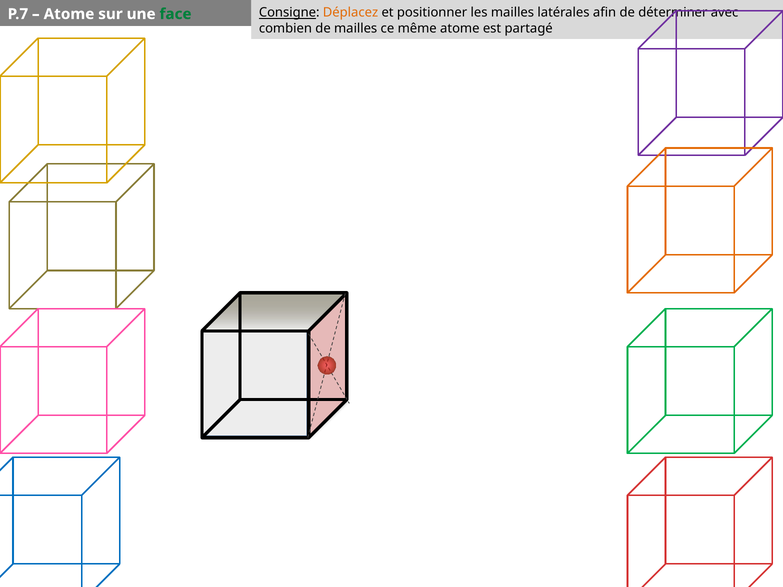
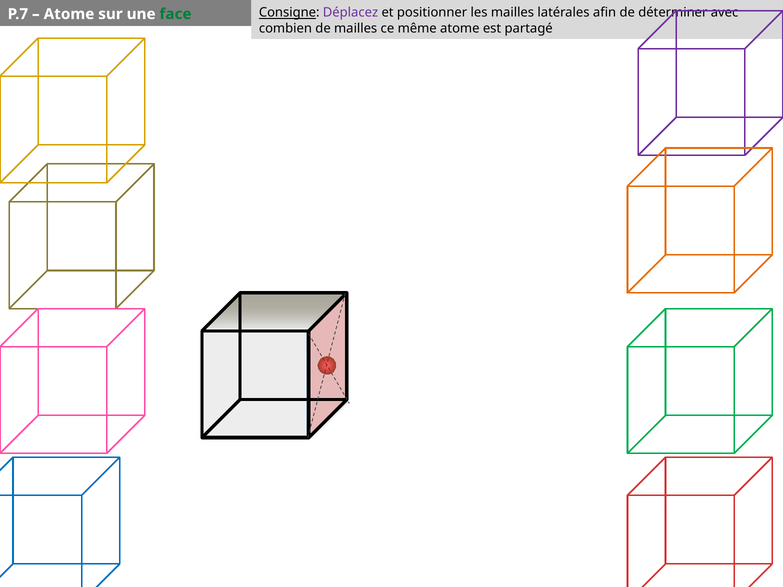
Déplacez colour: orange -> purple
